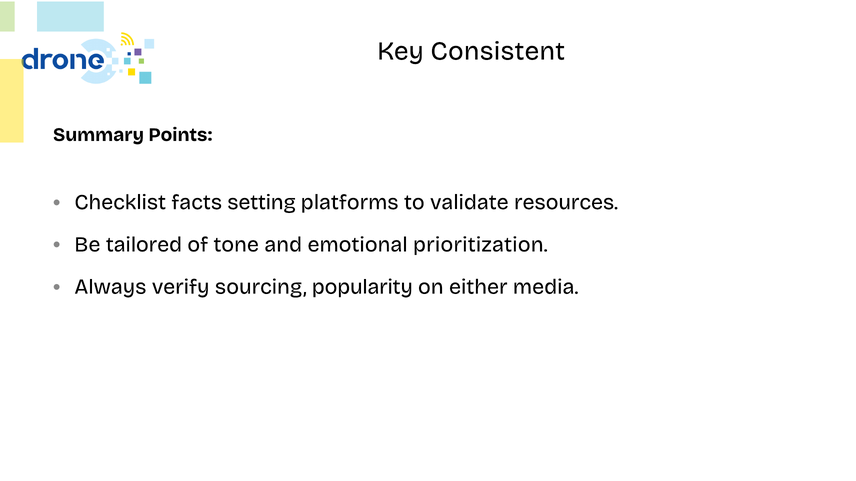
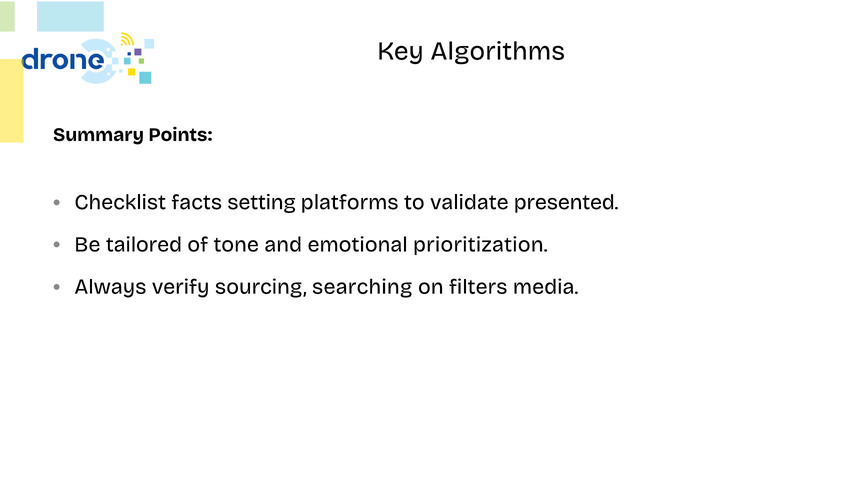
Consistent: Consistent -> Algorithms
resources: resources -> presented
popularity: popularity -> searching
either: either -> filters
